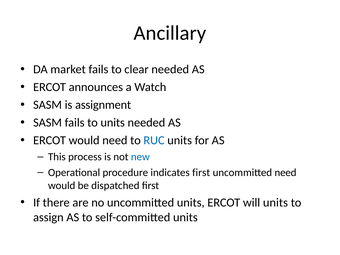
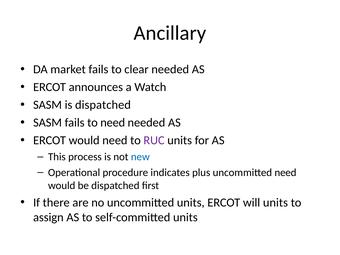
is assignment: assignment -> dispatched
to units: units -> need
RUC colour: blue -> purple
indicates first: first -> plus
